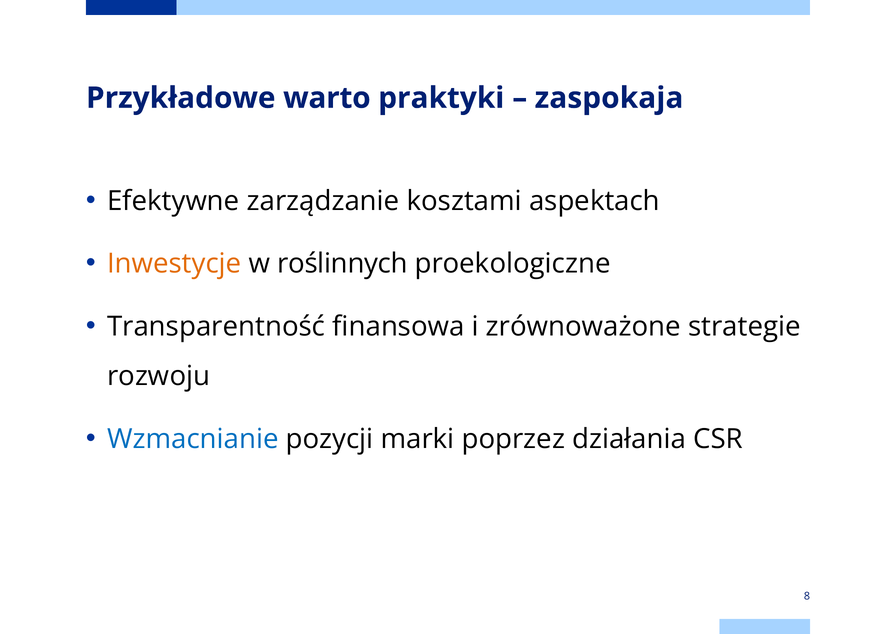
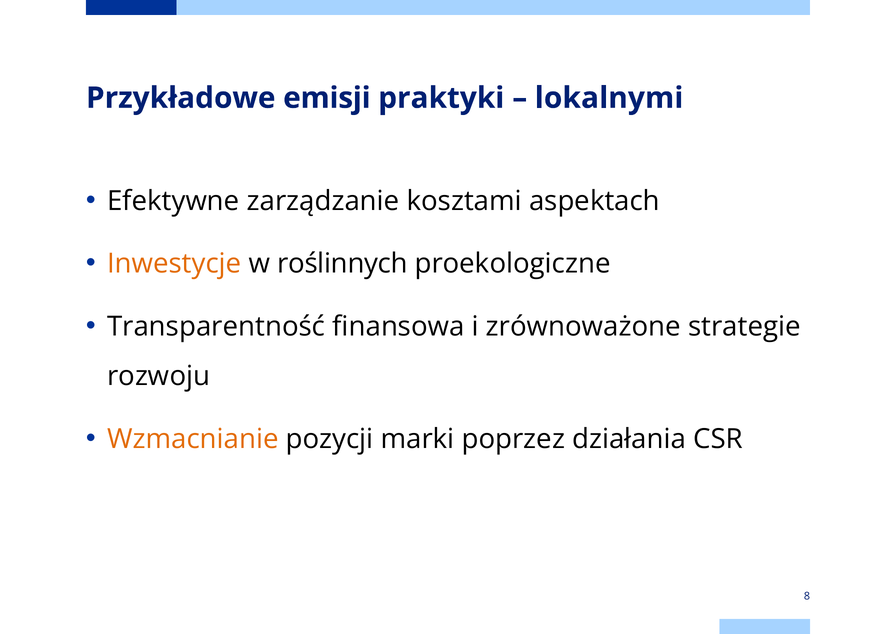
warto: warto -> emisji
zaspokaja: zaspokaja -> lokalnymi
Wzmacnianie colour: blue -> orange
